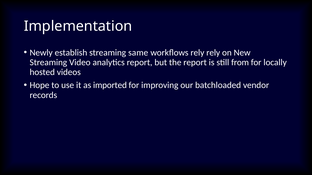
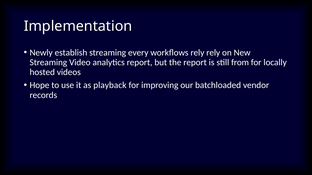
same: same -> every
imported: imported -> playback
